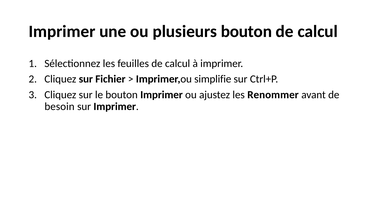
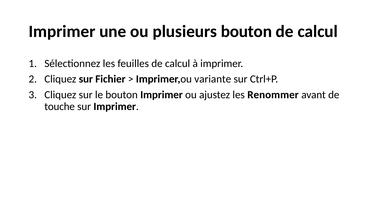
simplifie: simplifie -> variante
besoin: besoin -> touche
